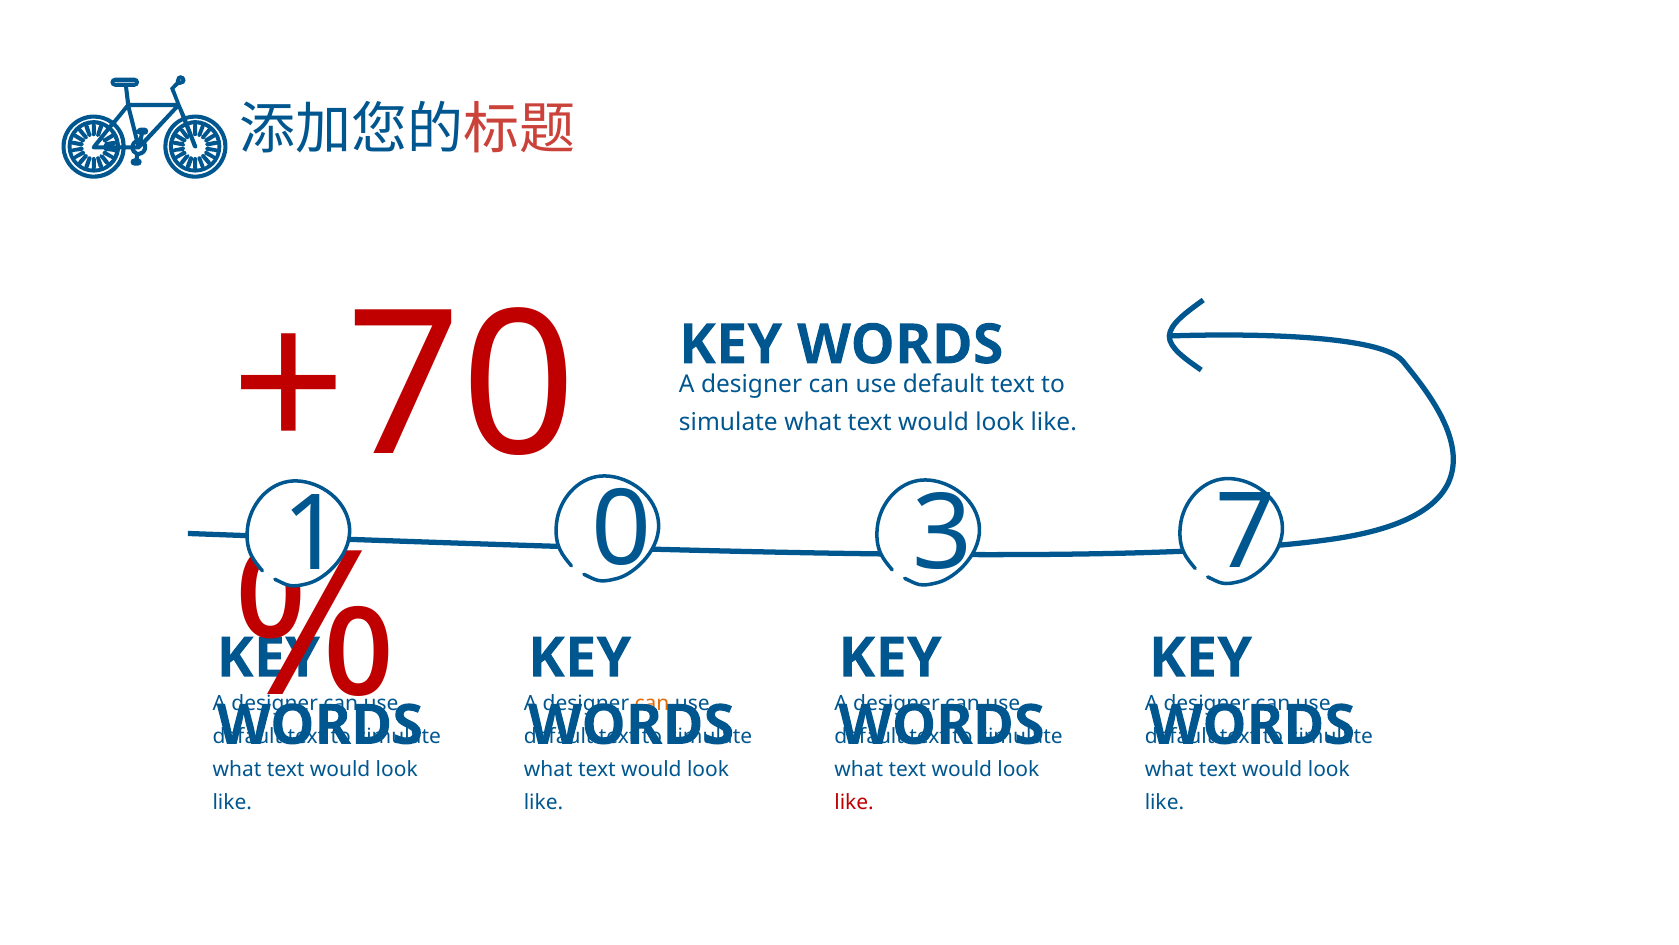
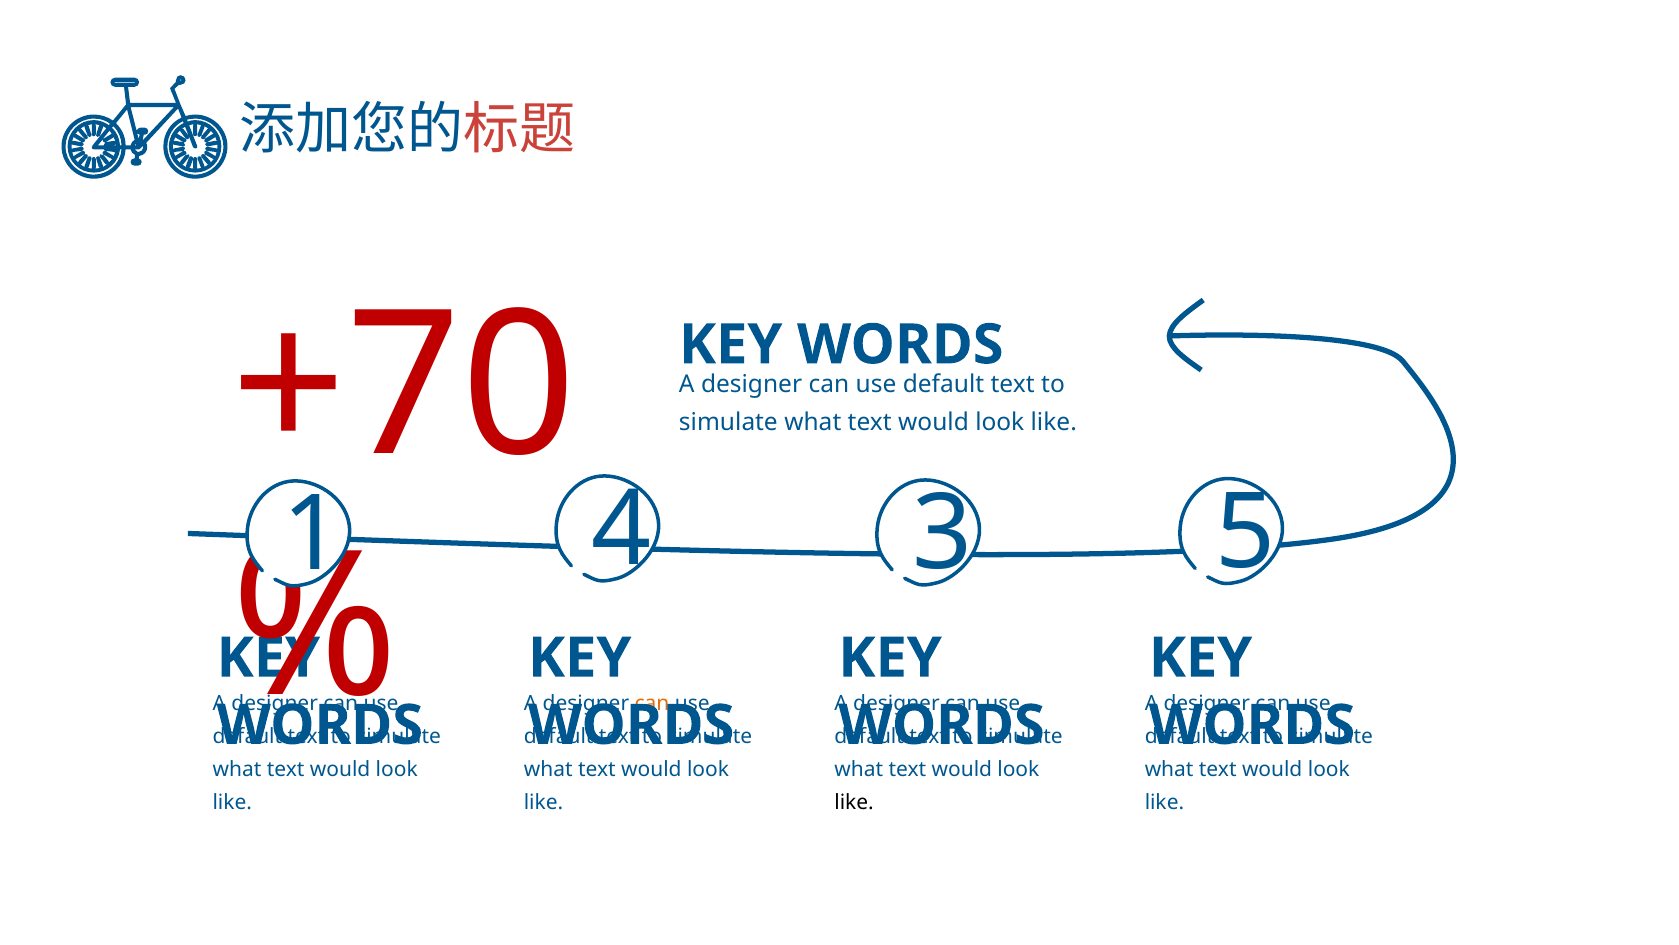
0: 0 -> 4
7: 7 -> 5
like at (854, 802) colour: red -> black
